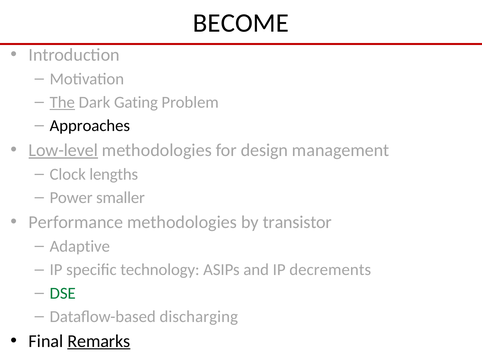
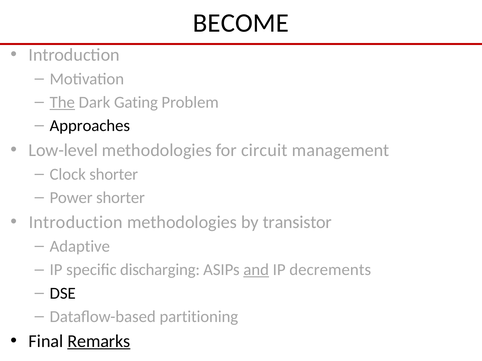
Low-level underline: present -> none
design: design -> circuit
Clock lengths: lengths -> shorter
Power smaller: smaller -> shorter
Performance at (76, 223): Performance -> Introduction
technology: technology -> discharging
and underline: none -> present
DSE colour: green -> black
discharging: discharging -> partitioning
